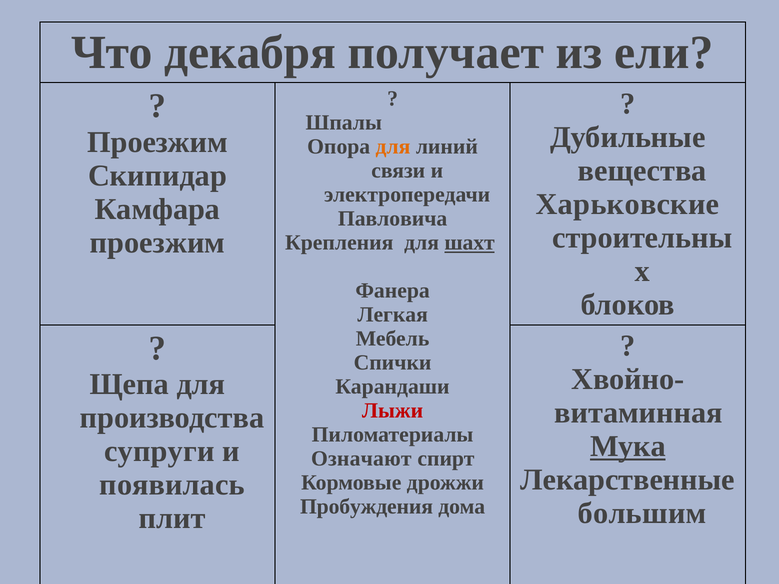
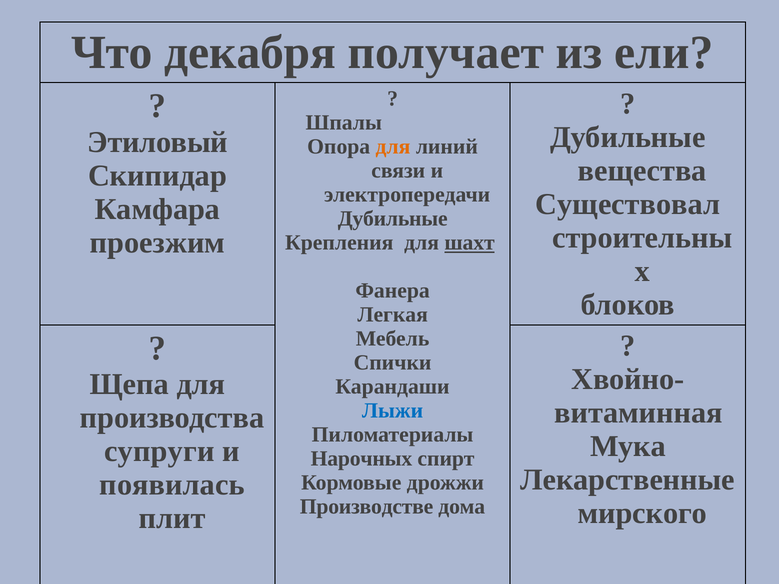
Проезжим at (158, 142): Проезжим -> Этиловый
Харьковские: Харьковские -> Существовал
Павловича at (393, 219): Павловича -> Дубильные
Лыжи colour: red -> blue
Мука underline: present -> none
Означают: Означают -> Нарочных
Пробуждения: Пробуждения -> Производстве
большим: большим -> мирского
